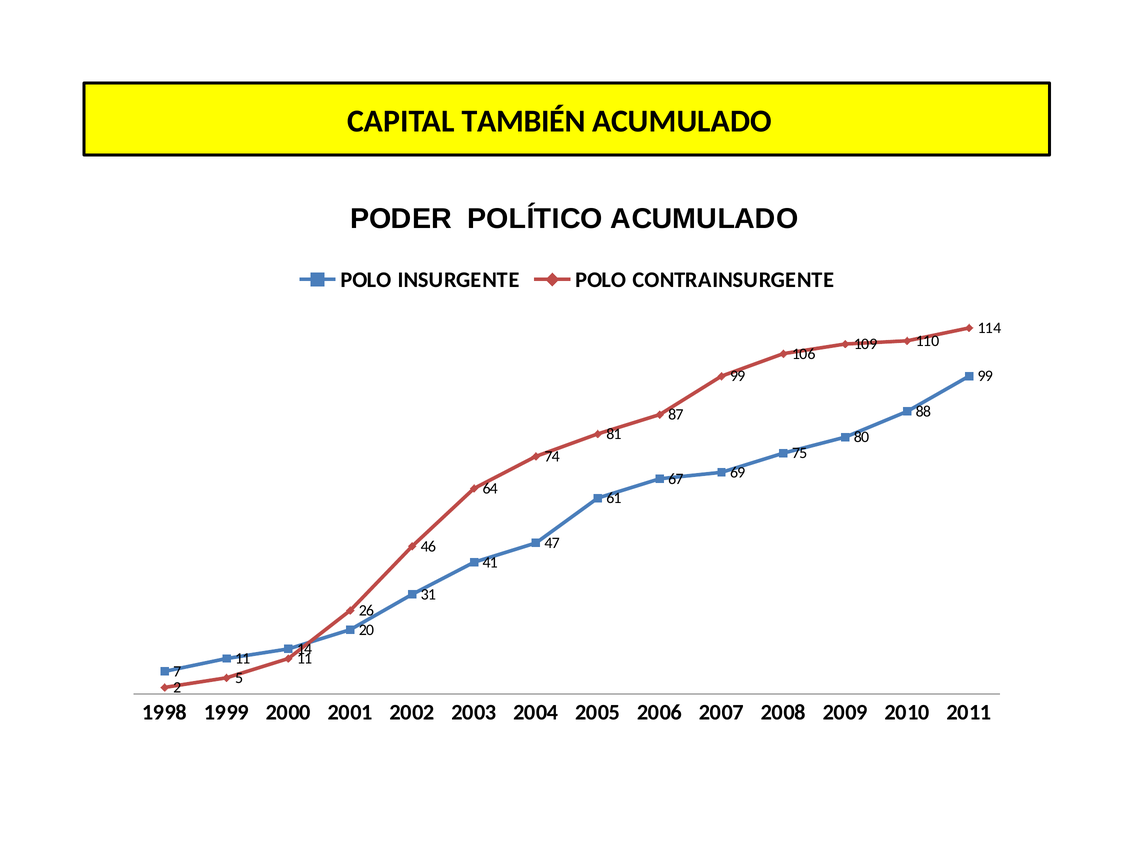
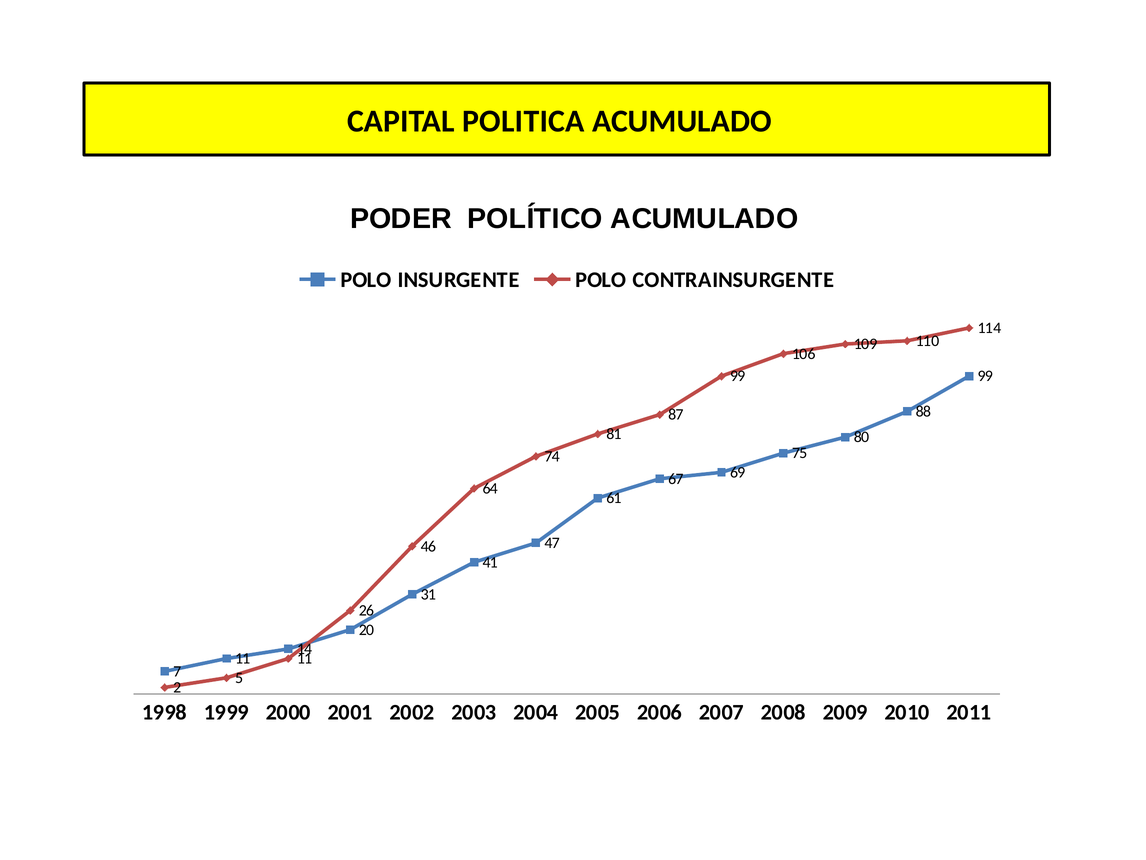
TAMBIÉN: TAMBIÉN -> POLITICA
